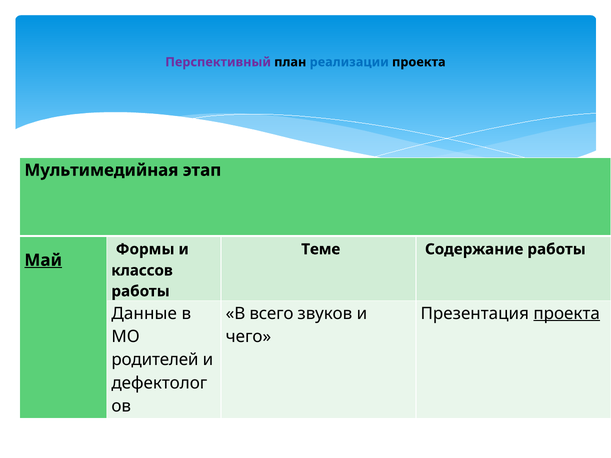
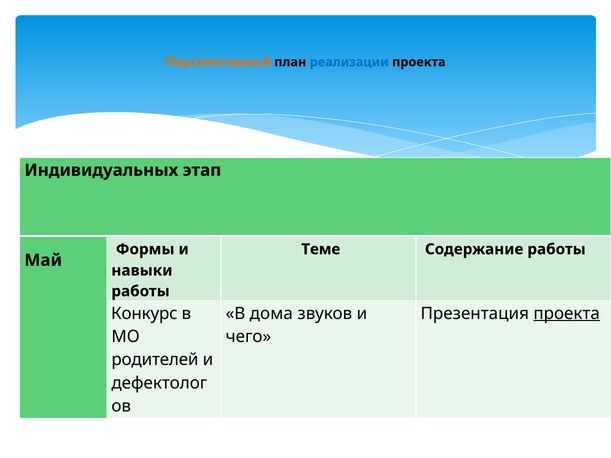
Перспективный colour: purple -> orange
Мультимедийная: Мультимедийная -> Индивидуальных
Май underline: present -> none
классов: классов -> навыки
Данные: Данные -> Конкурс
всего: всего -> дома
